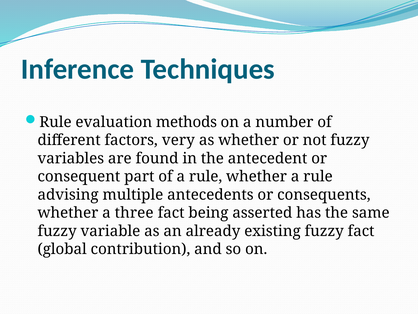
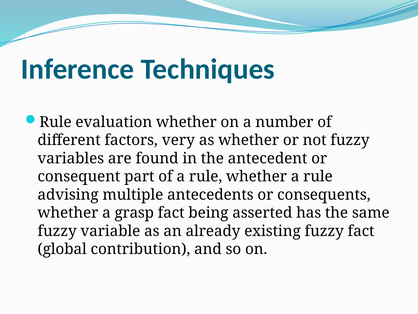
evaluation methods: methods -> whether
three: three -> grasp
